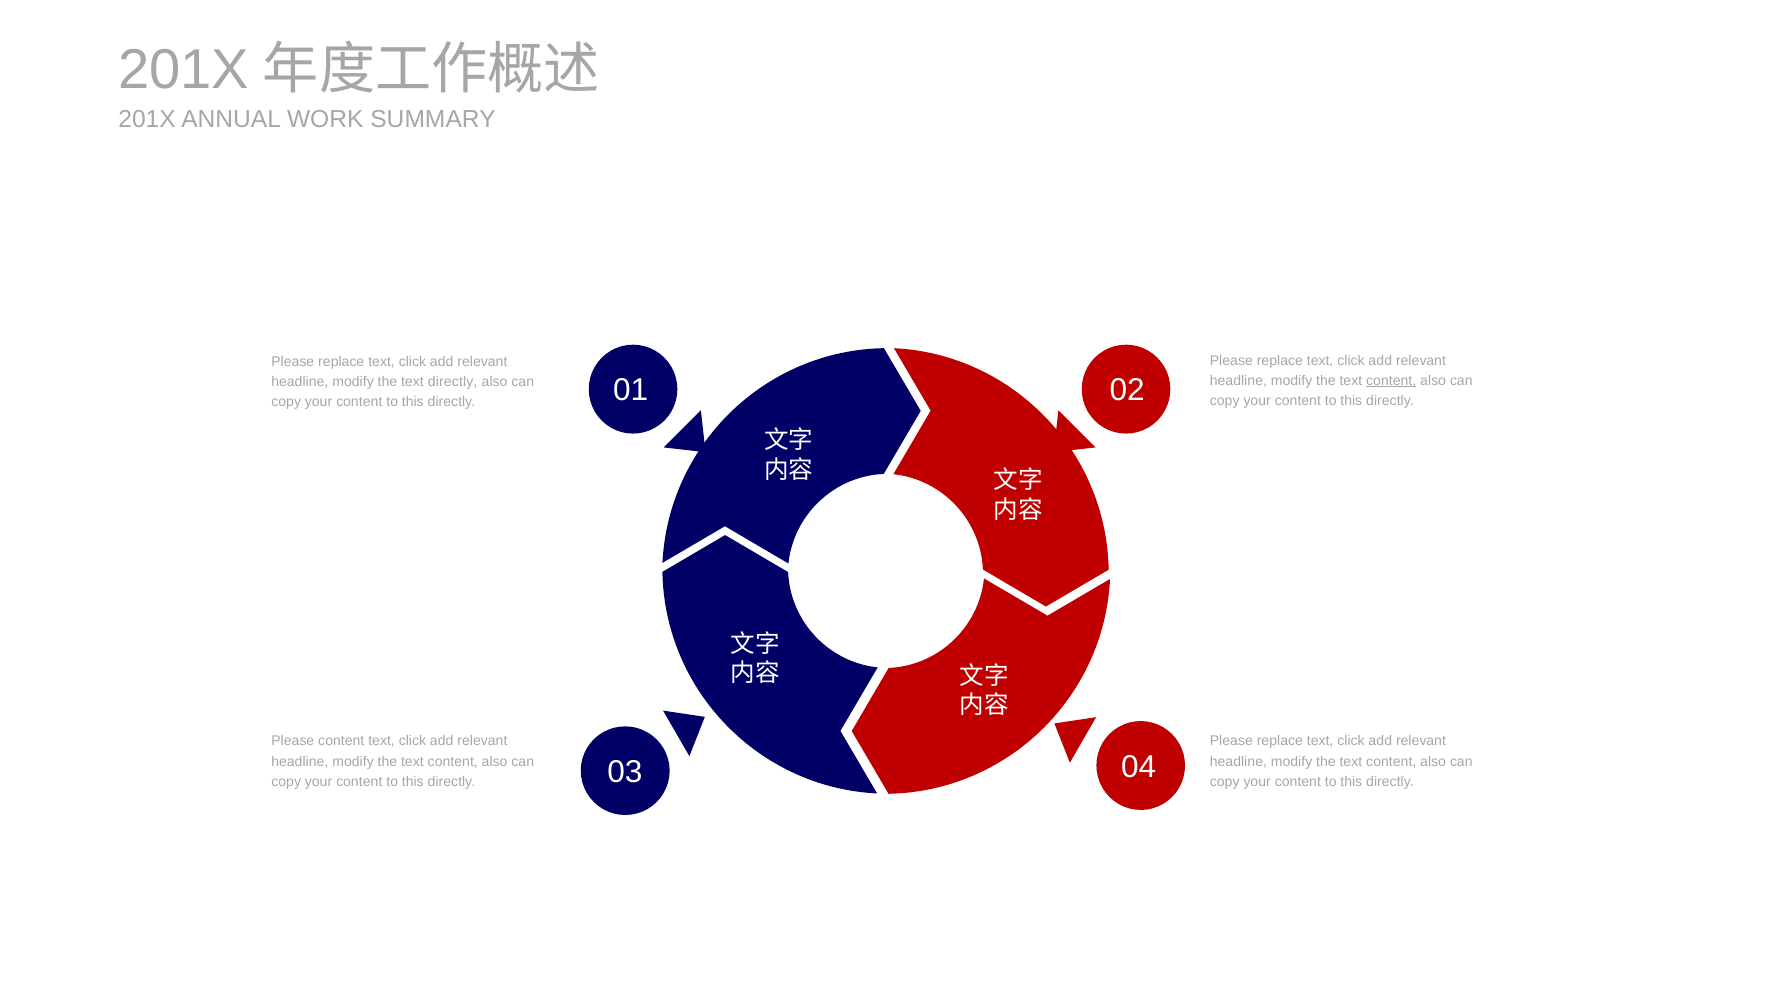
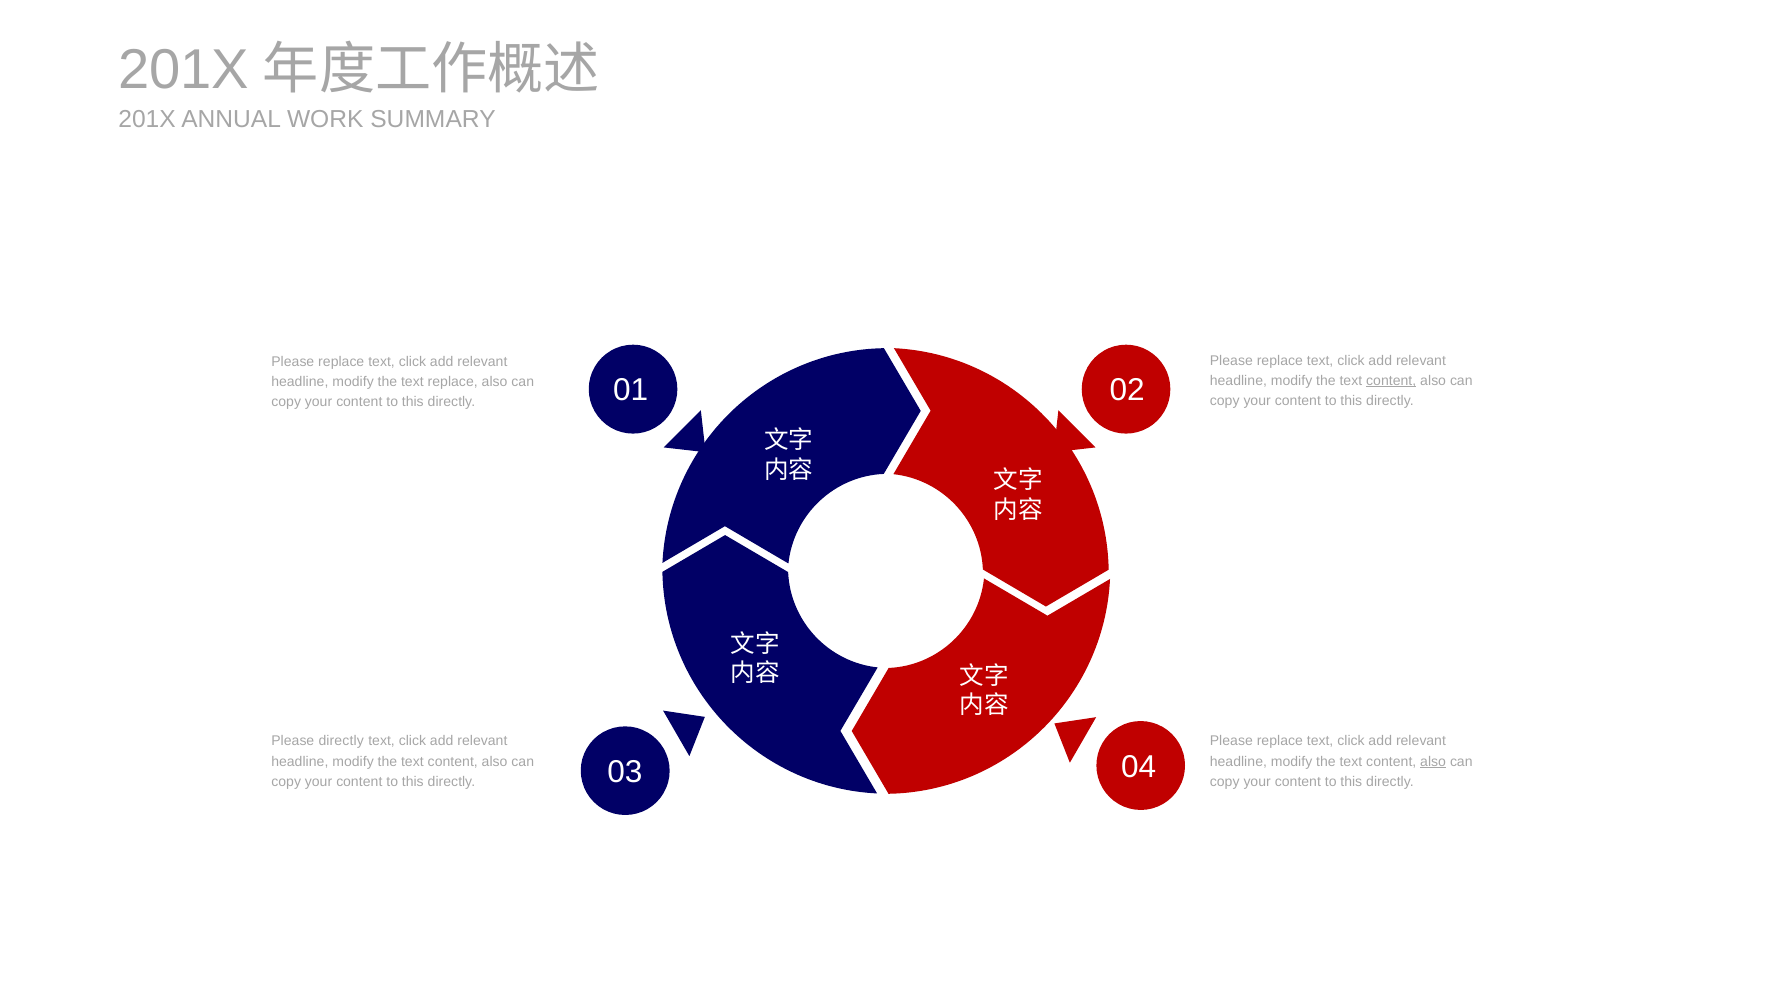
text directly: directly -> replace
Please content: content -> directly
also at (1433, 761) underline: none -> present
